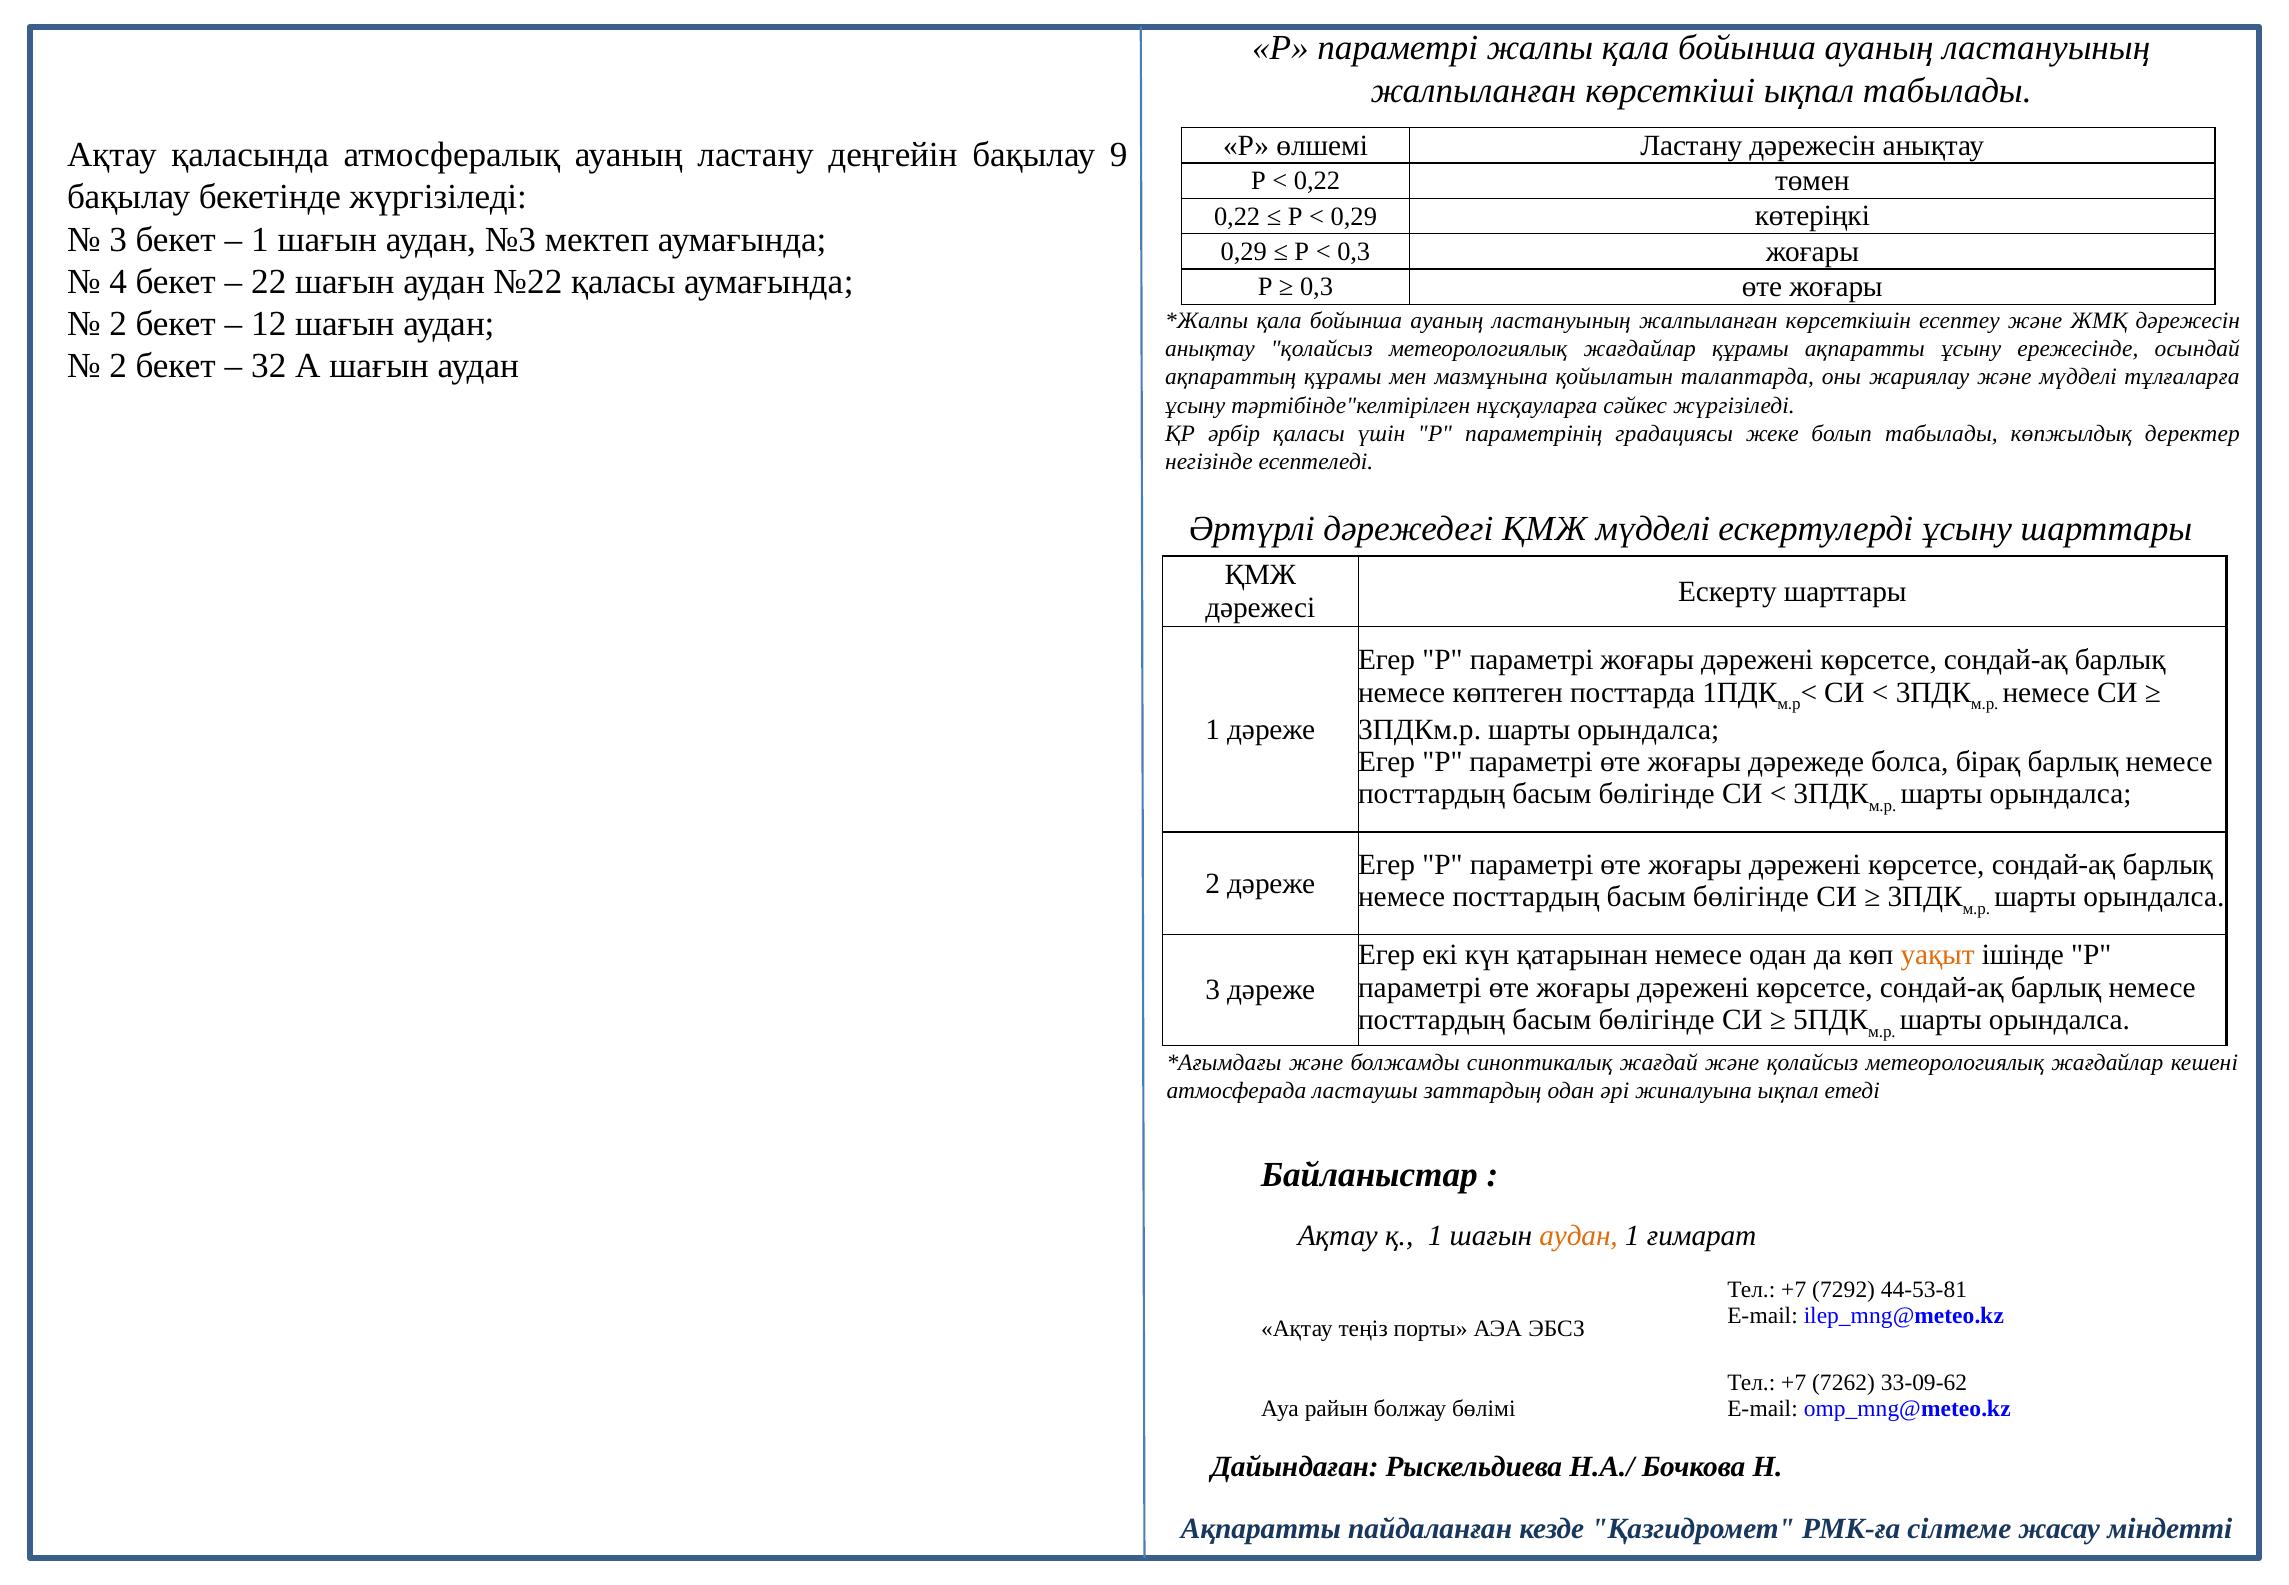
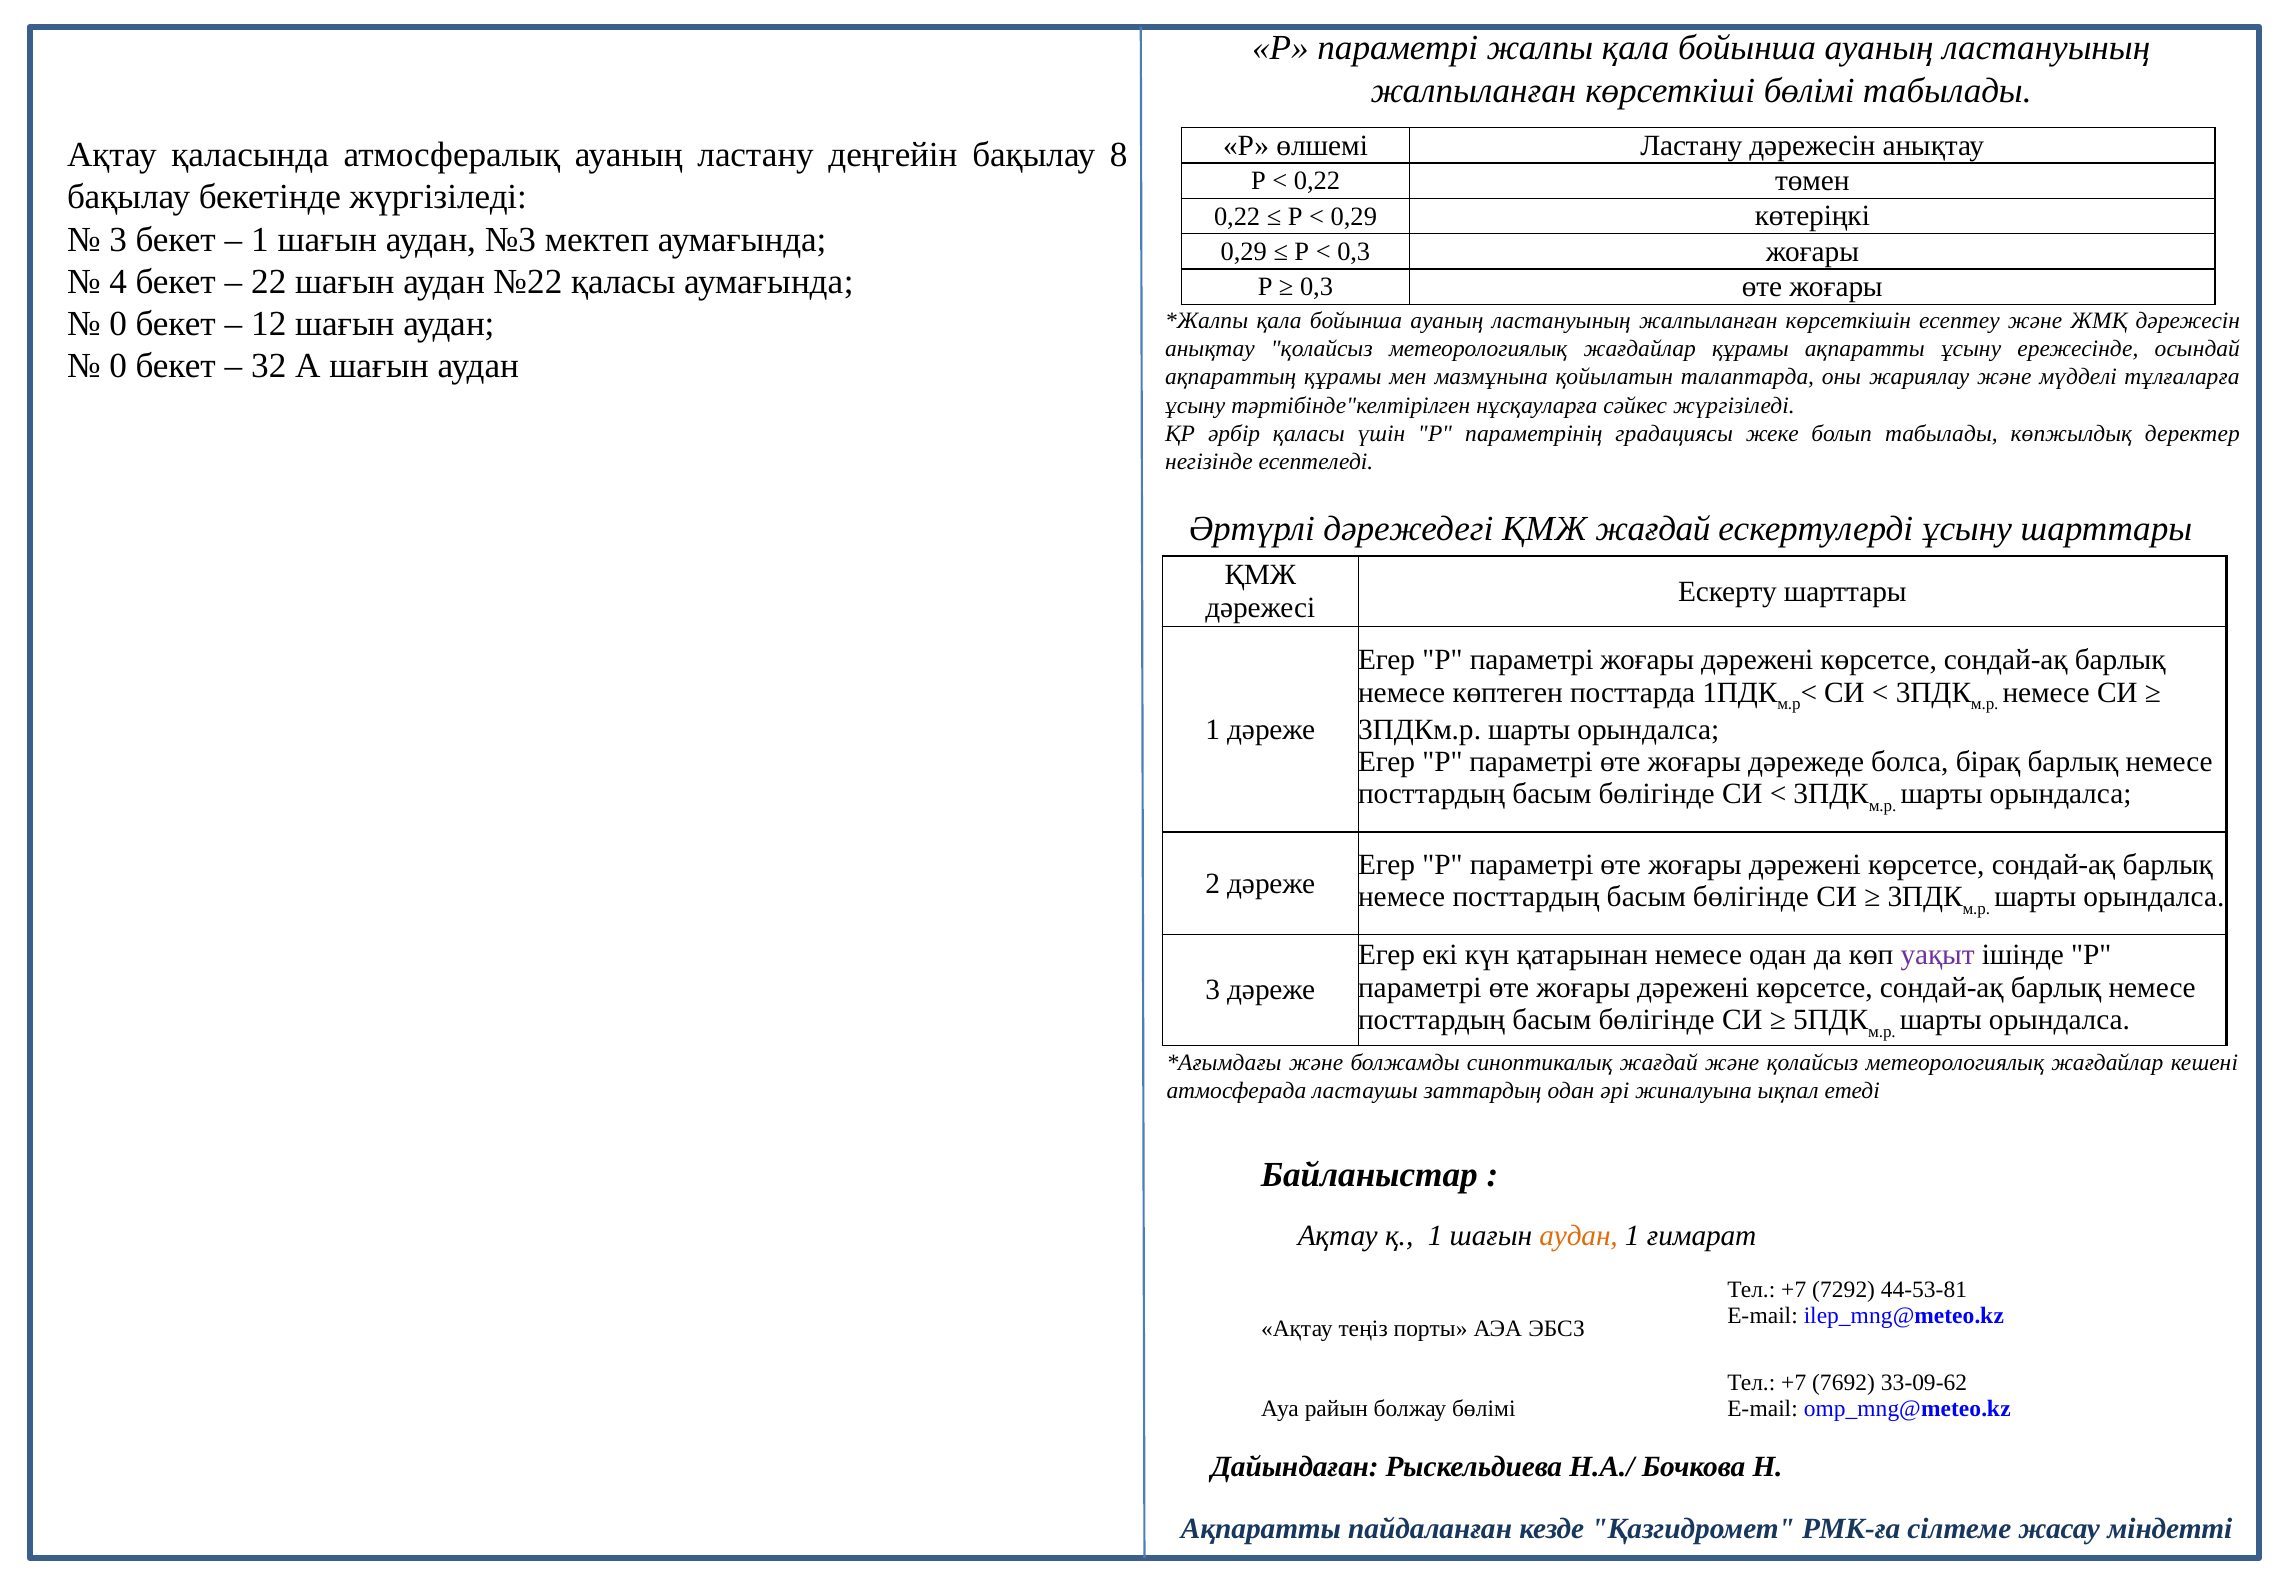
көрсеткіші ықпал: ықпал -> бөлімі
9: 9 -> 8
2 at (118, 324): 2 -> 0
2 at (118, 366): 2 -> 0
ҚМЖ мүдделі: мүдделі -> жағдай
уақыт colour: orange -> purple
7262: 7262 -> 7692
